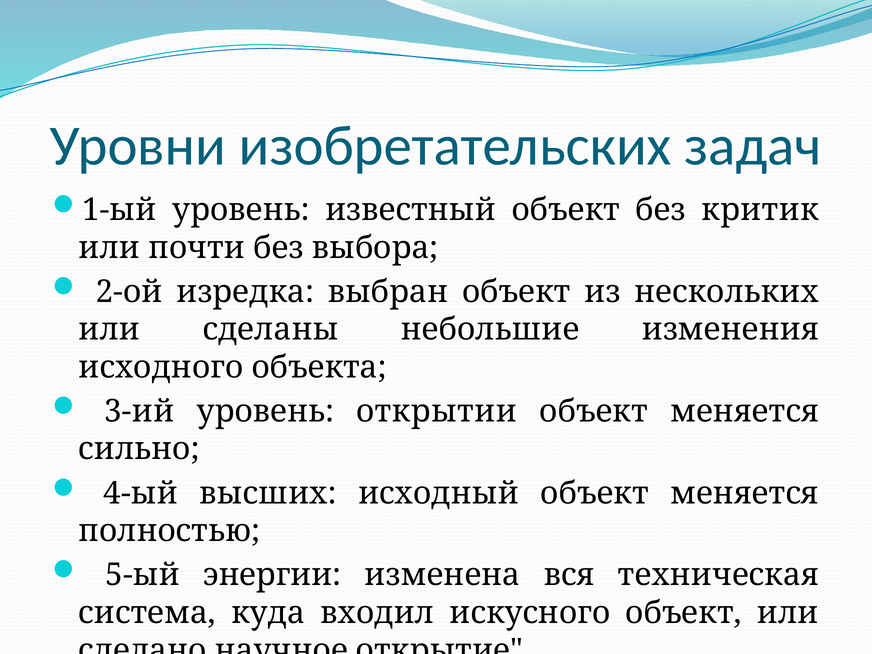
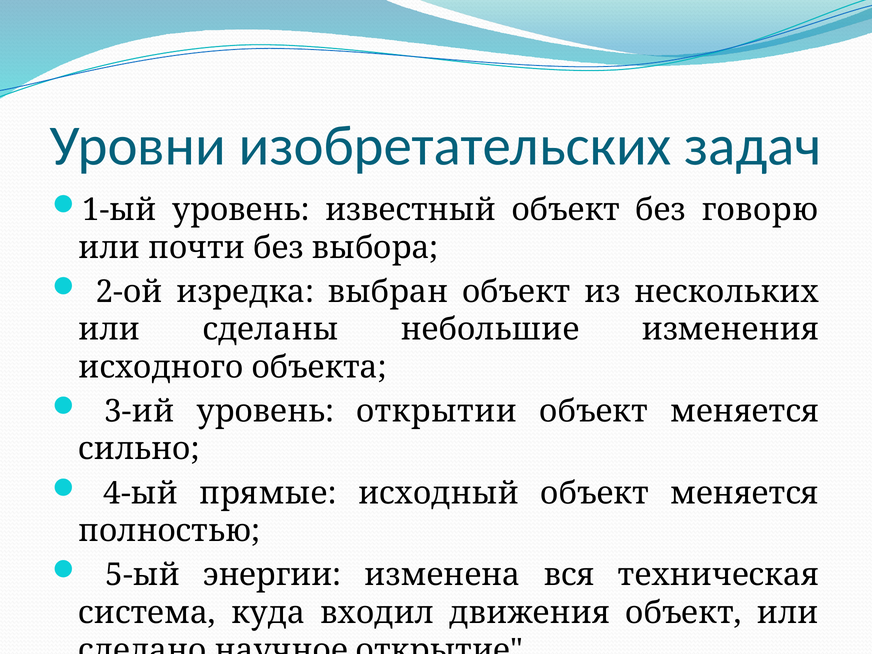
критик: критик -> говорю
высших: высших -> прямые
искусного: искусного -> движения
